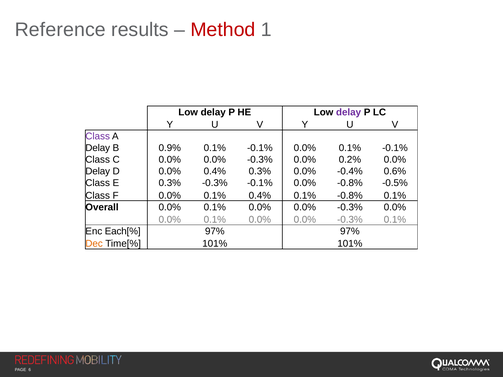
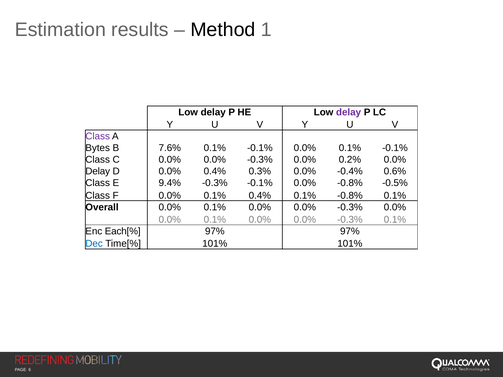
Reference: Reference -> Estimation
Method colour: red -> black
Delay at (98, 148): Delay -> Bytes
0.9%: 0.9% -> 7.6%
E 0.3%: 0.3% -> 9.4%
Dec colour: orange -> blue
